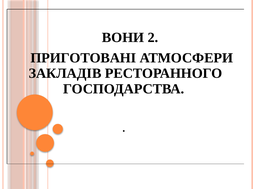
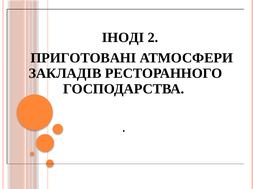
ВОНИ: ВОНИ -> ІНОДІ
